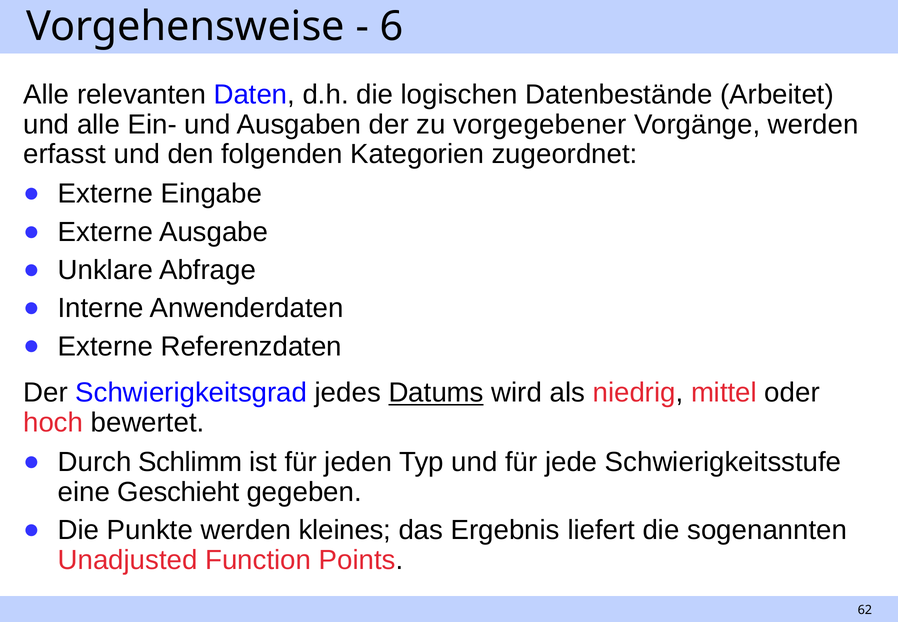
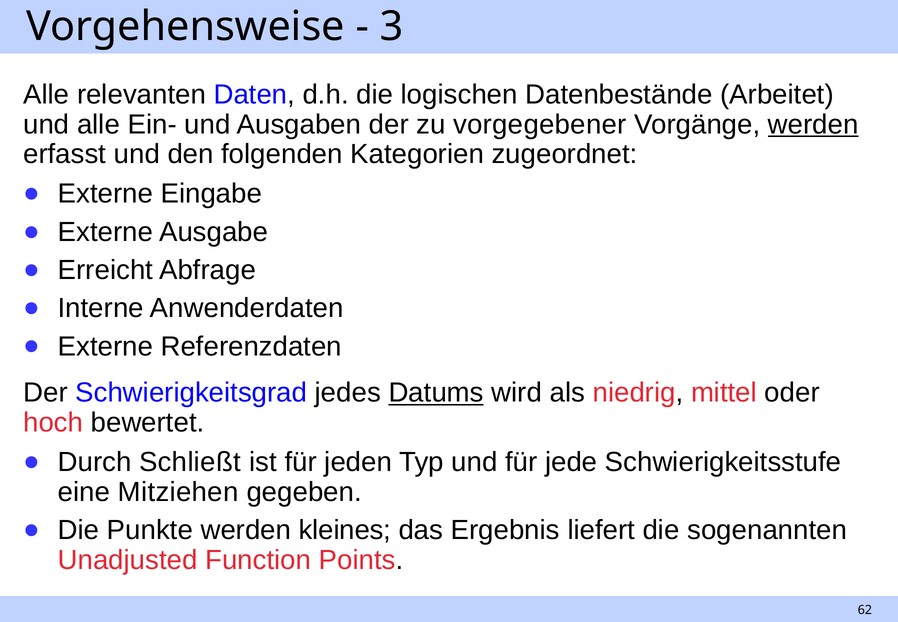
6: 6 -> 3
werden at (813, 124) underline: none -> present
Unklare: Unklare -> Erreicht
Schlimm: Schlimm -> Schließt
Geschieht: Geschieht -> Mitziehen
